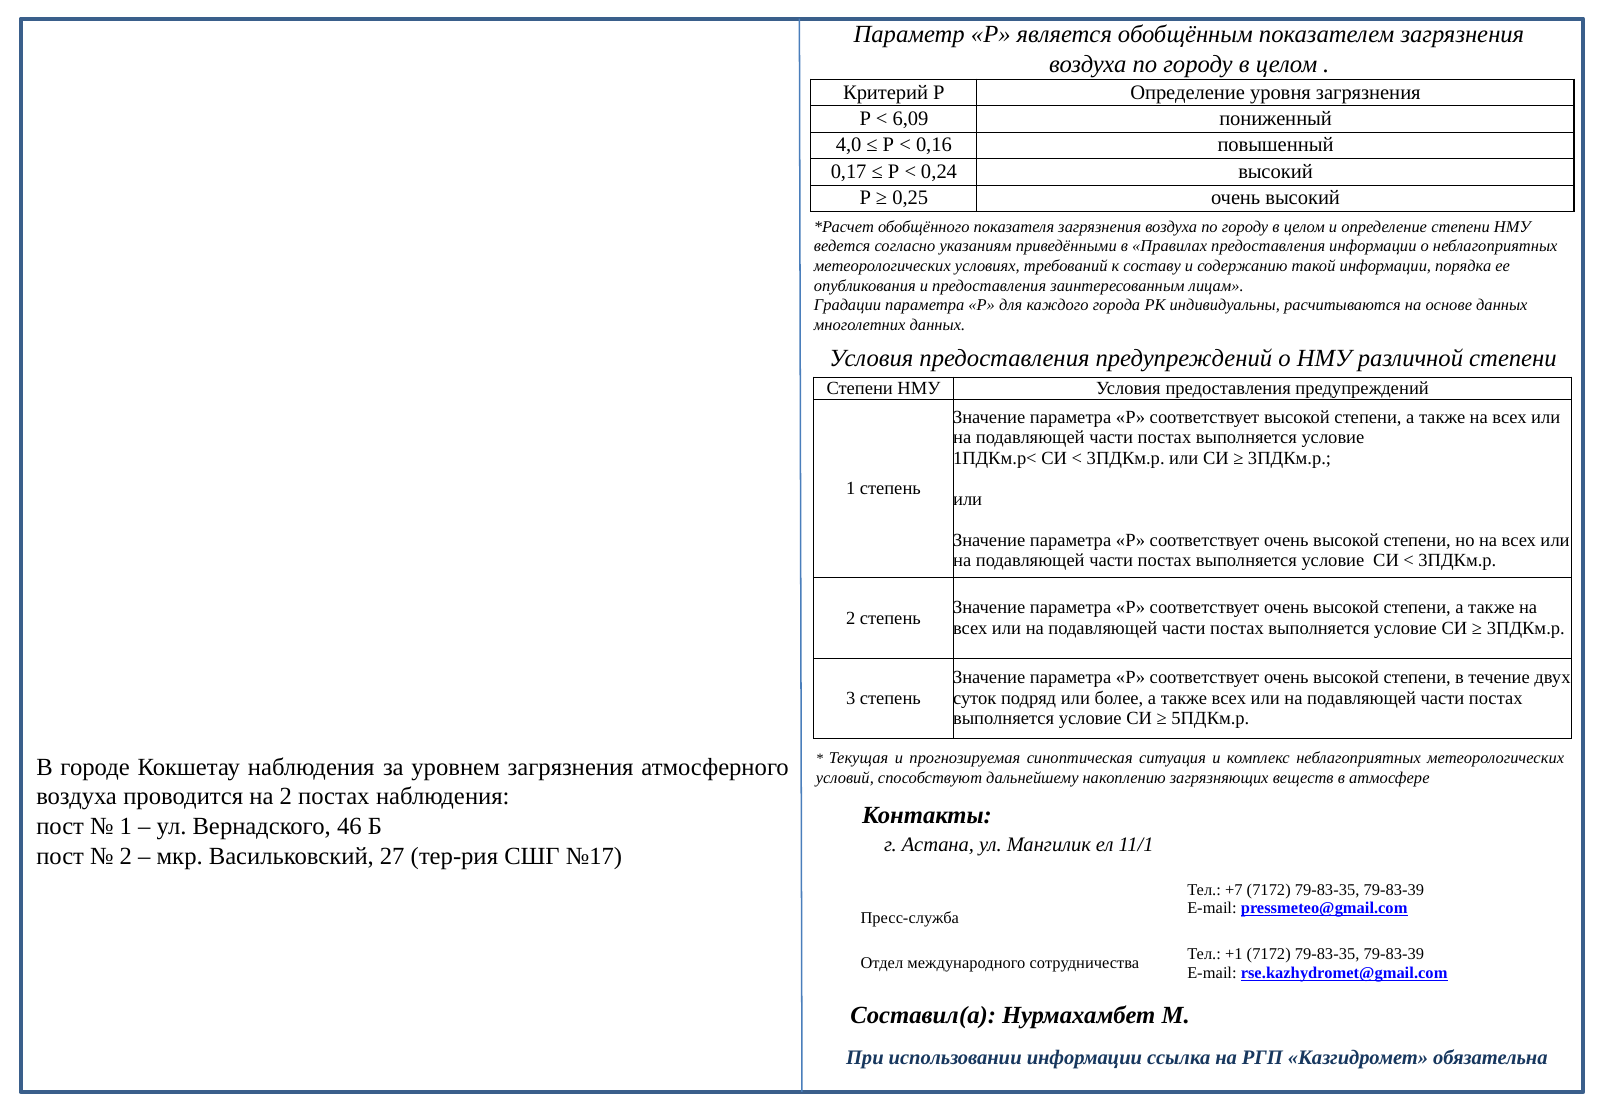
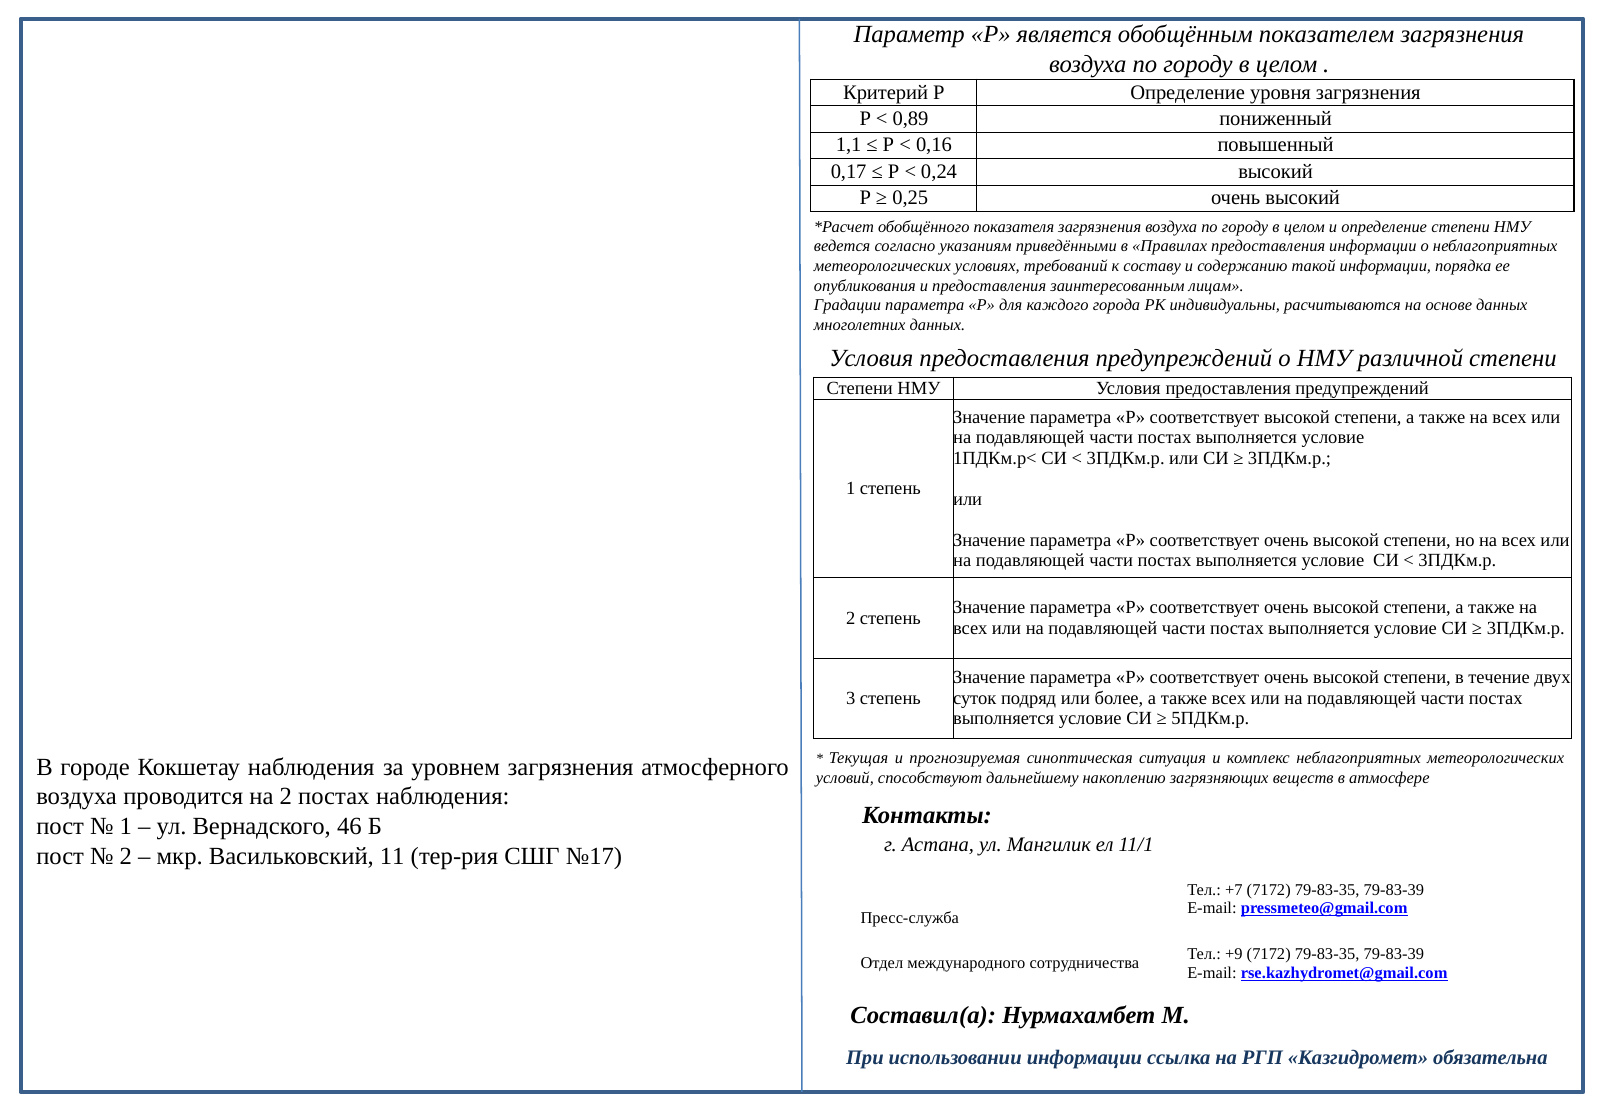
6,09: 6,09 -> 0,89
4,0: 4,0 -> 1,1
27: 27 -> 11
+1: +1 -> +9
